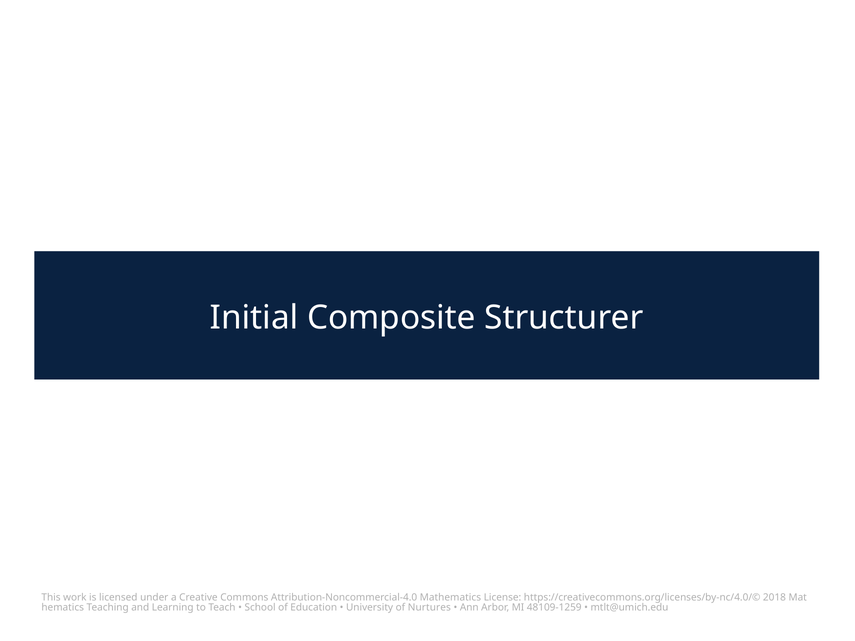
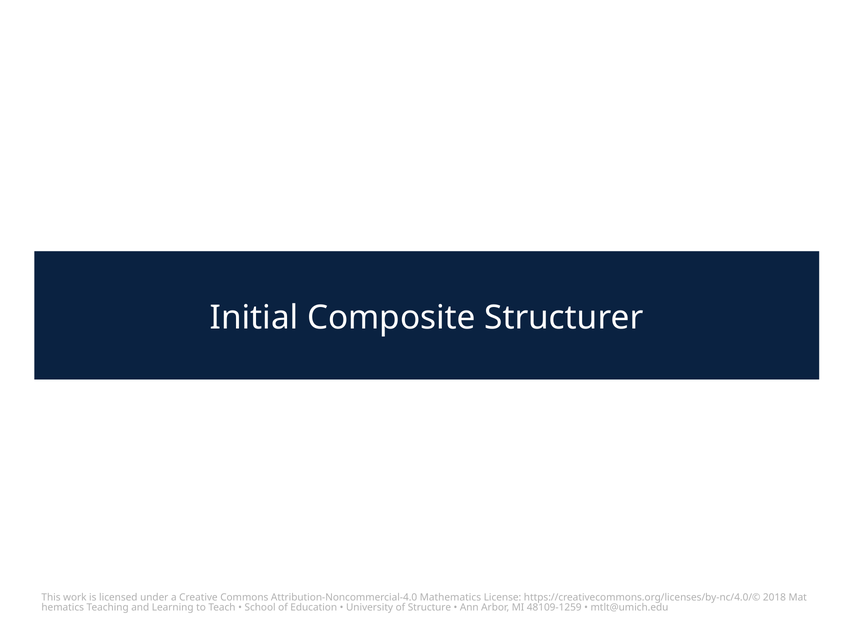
Nurtures: Nurtures -> Structure
